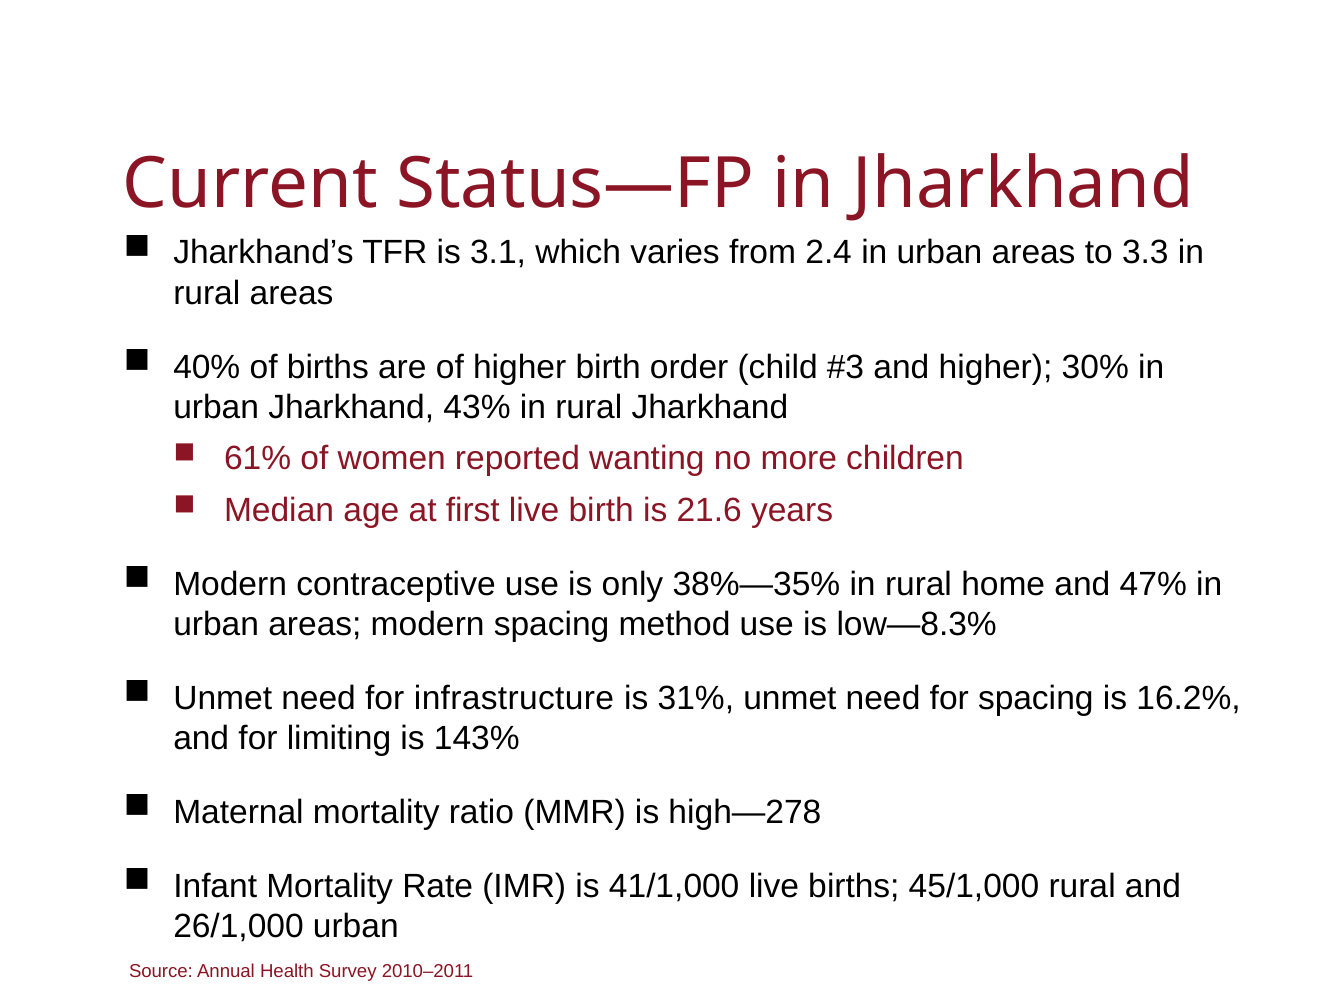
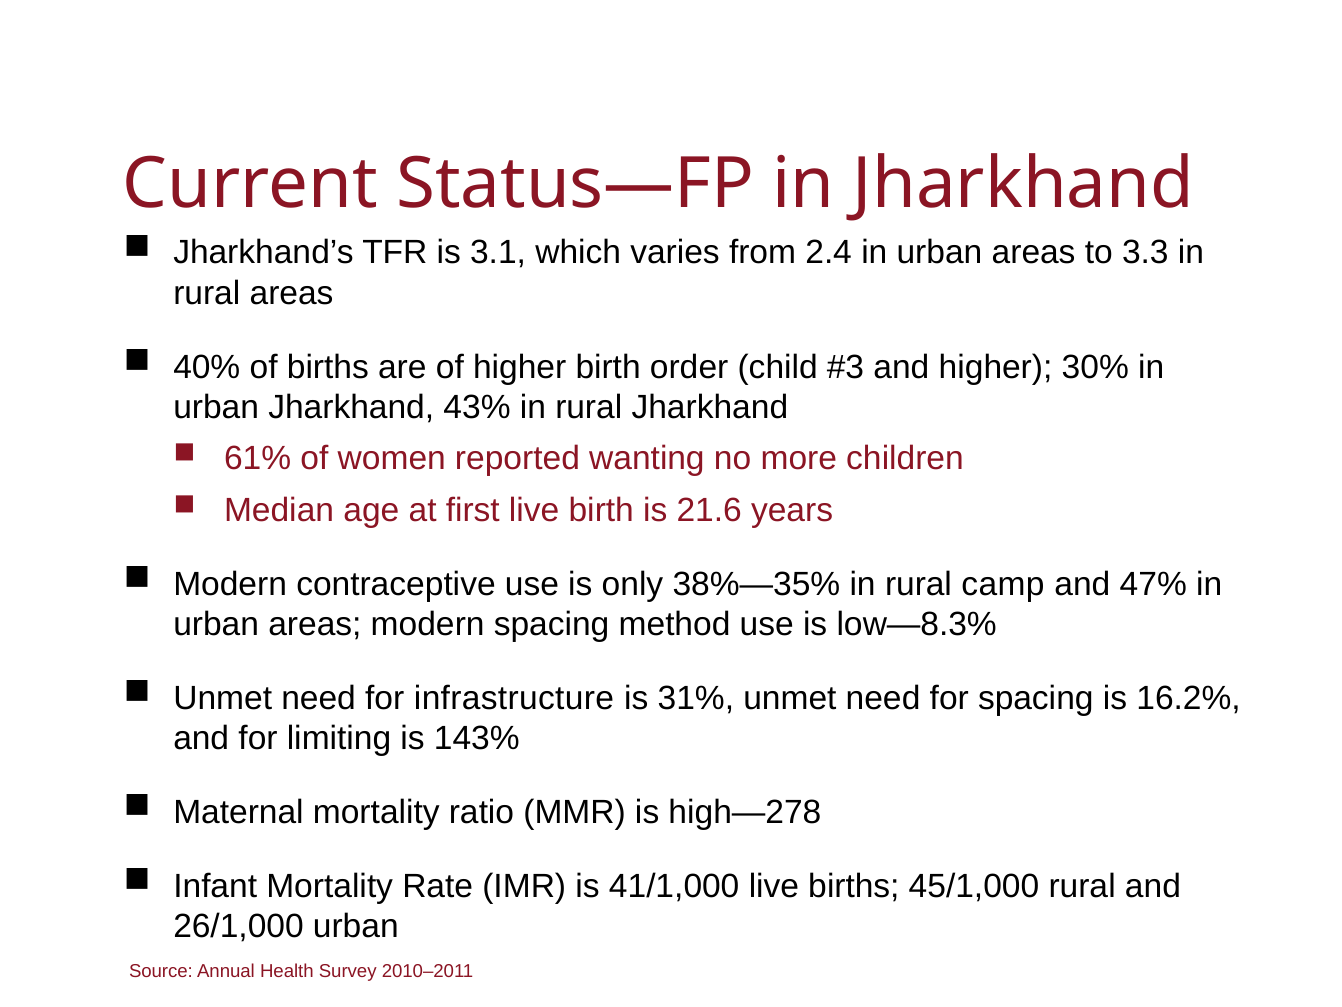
home: home -> camp
